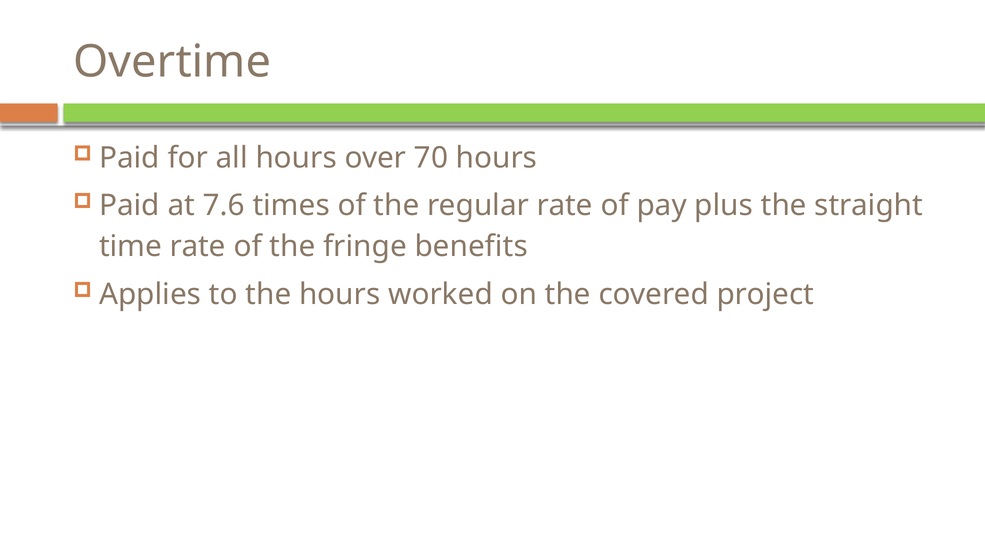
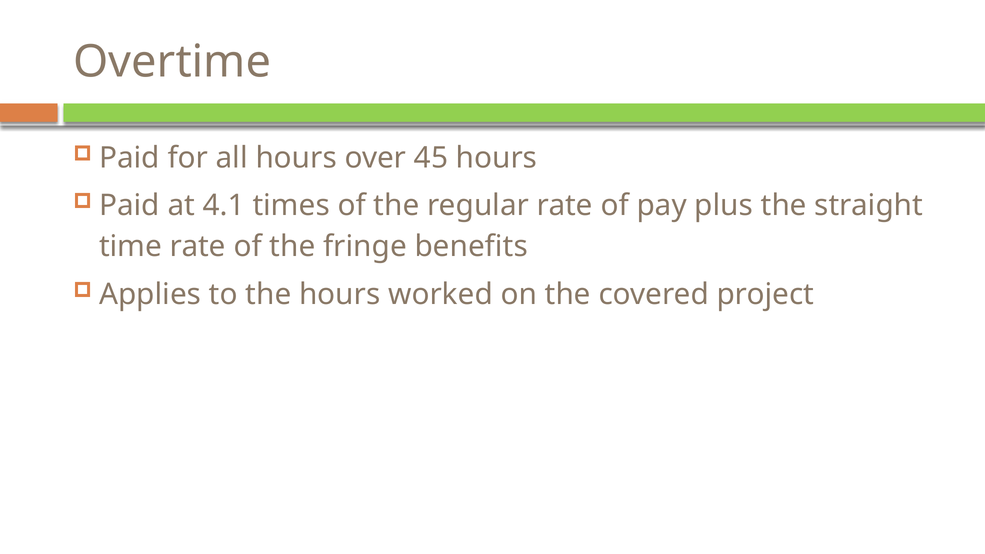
70: 70 -> 45
7.6: 7.6 -> 4.1
